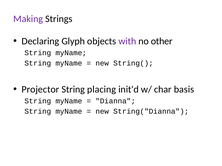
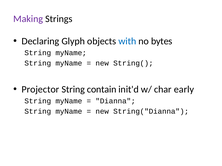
with colour: purple -> blue
other: other -> bytes
placing: placing -> contain
basis: basis -> early
